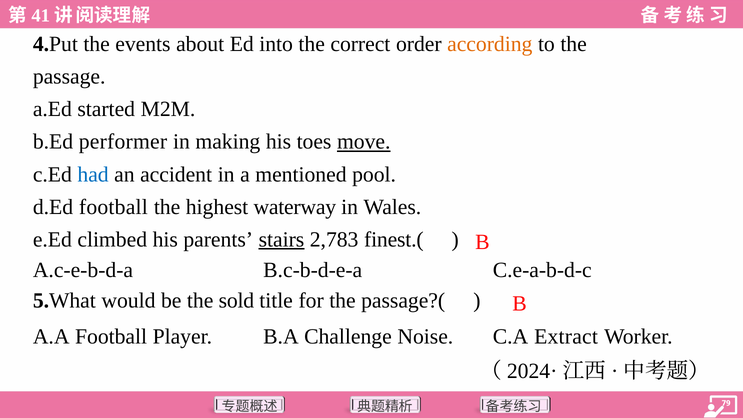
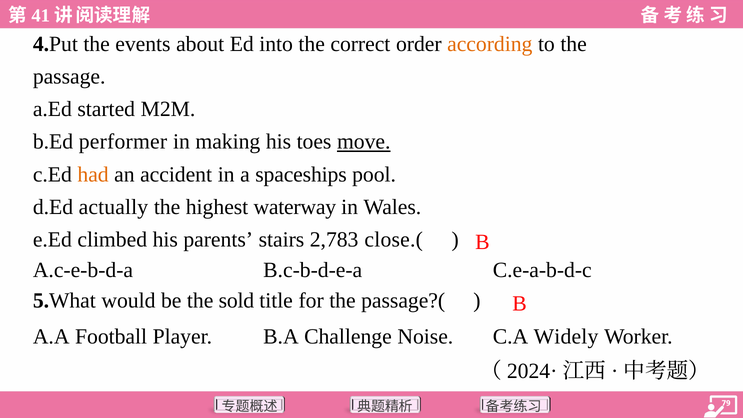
had colour: blue -> orange
mentioned: mentioned -> spaceships
d.Ed football: football -> actually
stairs underline: present -> none
finest.(: finest.( -> close.(
Extract: Extract -> Widely
